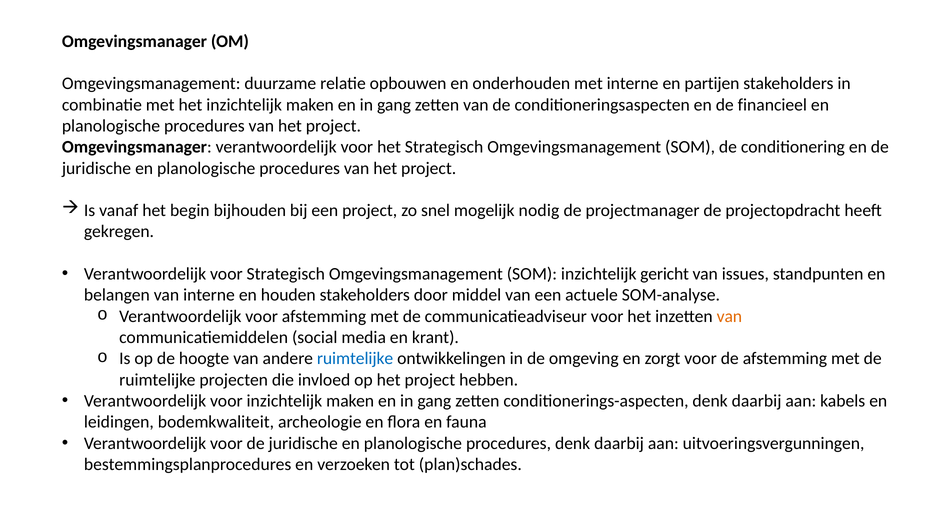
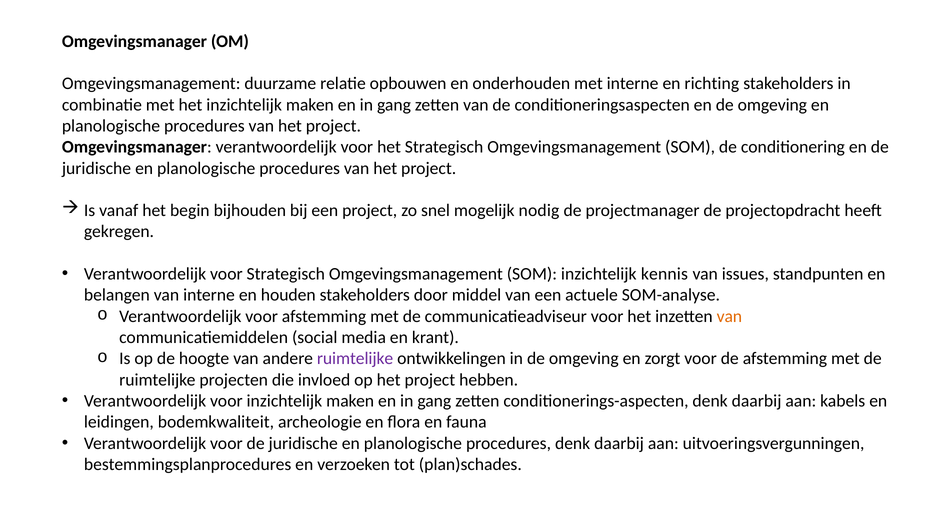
partijen: partijen -> richting
en de financieel: financieel -> omgeving
gericht: gericht -> kennis
ruimtelijke at (355, 358) colour: blue -> purple
